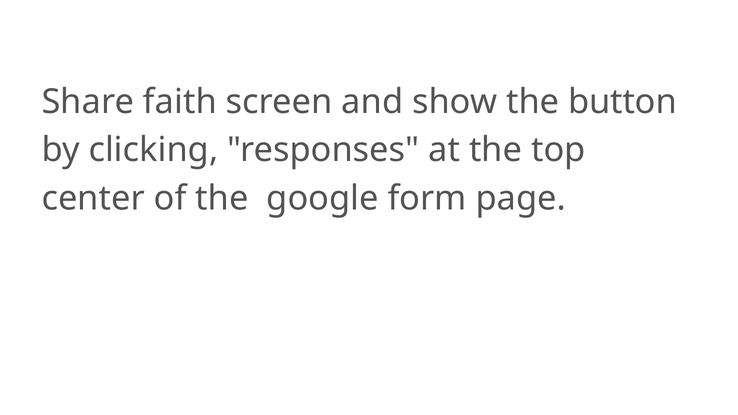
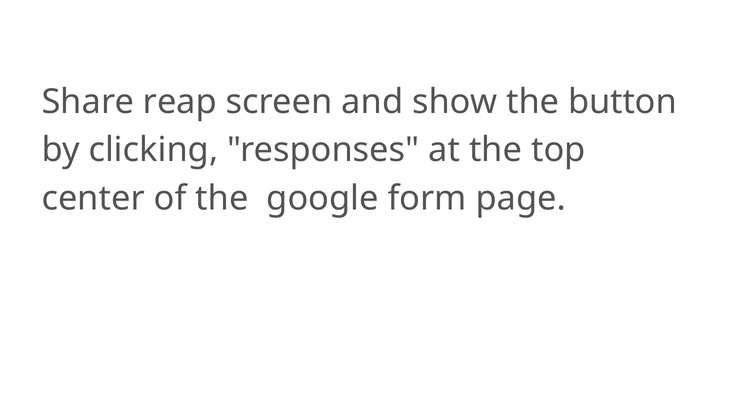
faith: faith -> reap
